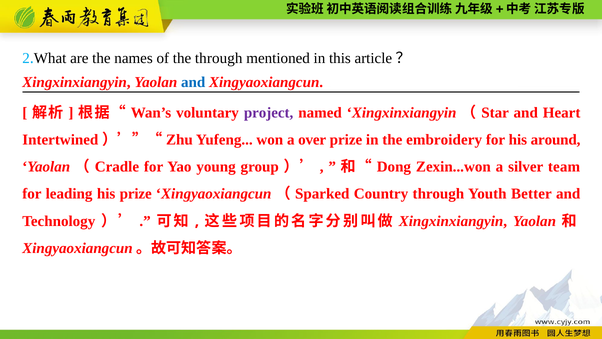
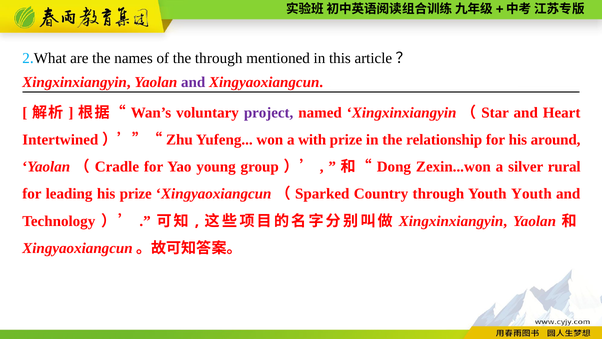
and at (193, 82) colour: blue -> purple
over: over -> with
embroidery: embroidery -> relationship
team: team -> rural
Youth Better: Better -> Youth
